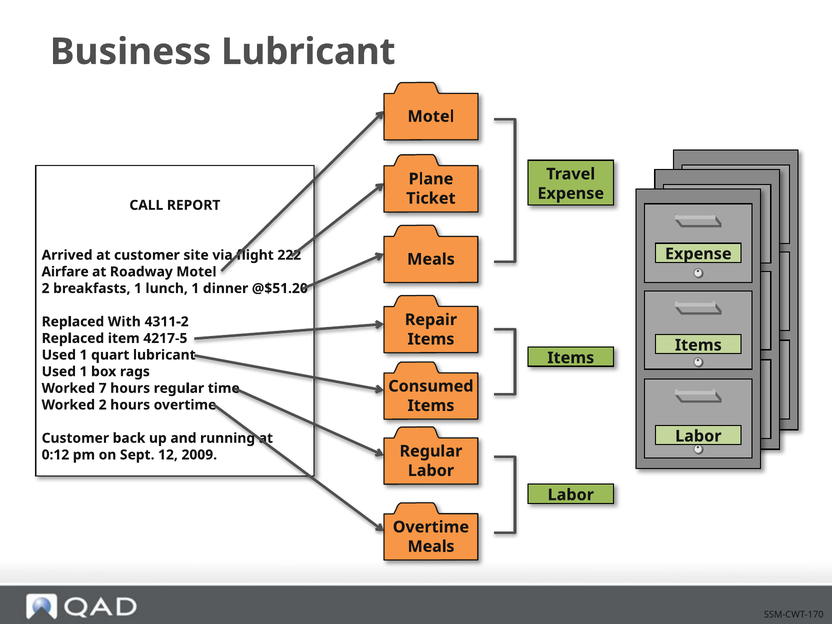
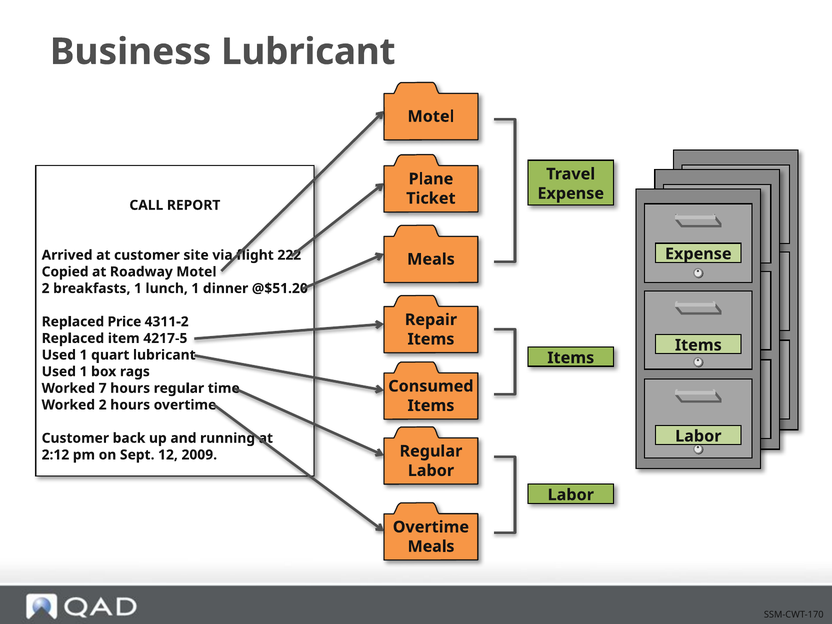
Airfare: Airfare -> Copied
With: With -> Price
0:12: 0:12 -> 2:12
